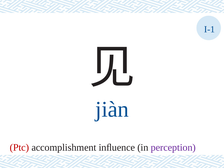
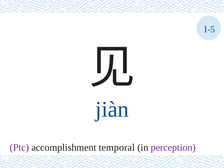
I-1: I-1 -> I-5
Ptc colour: red -> purple
inﬂuence: inﬂuence -> temporal
